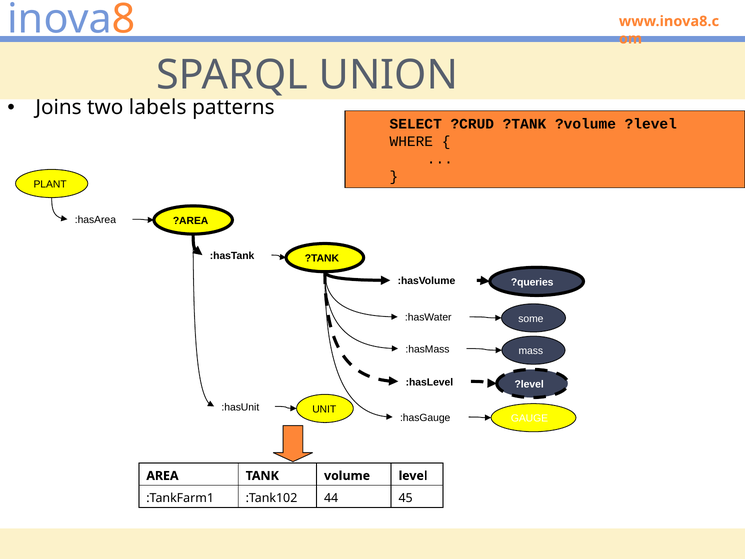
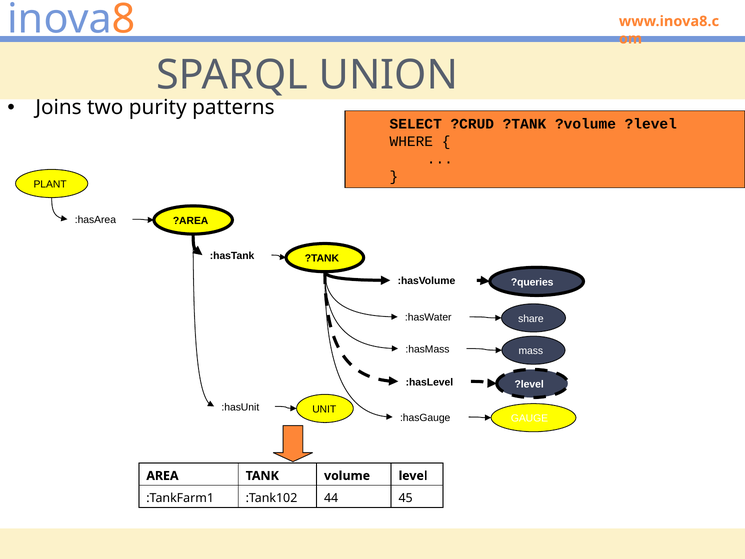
labels: labels -> purity
some: some -> share
